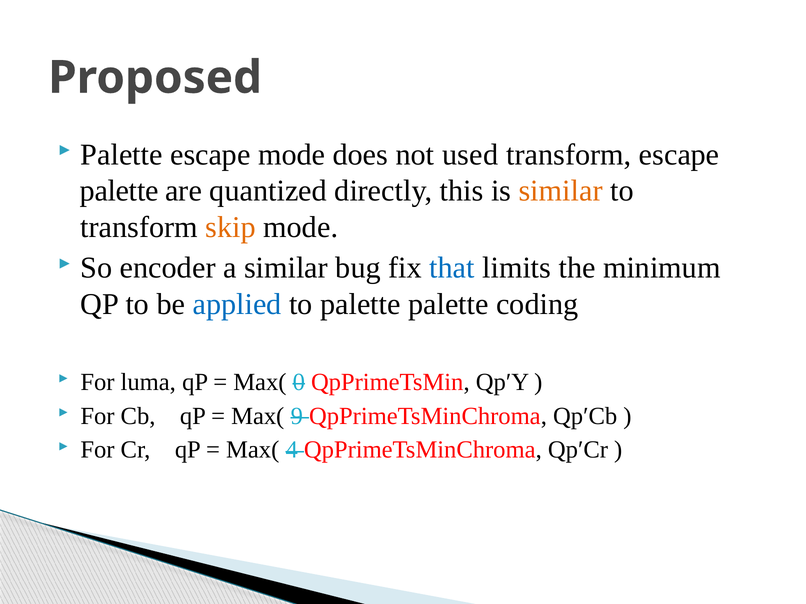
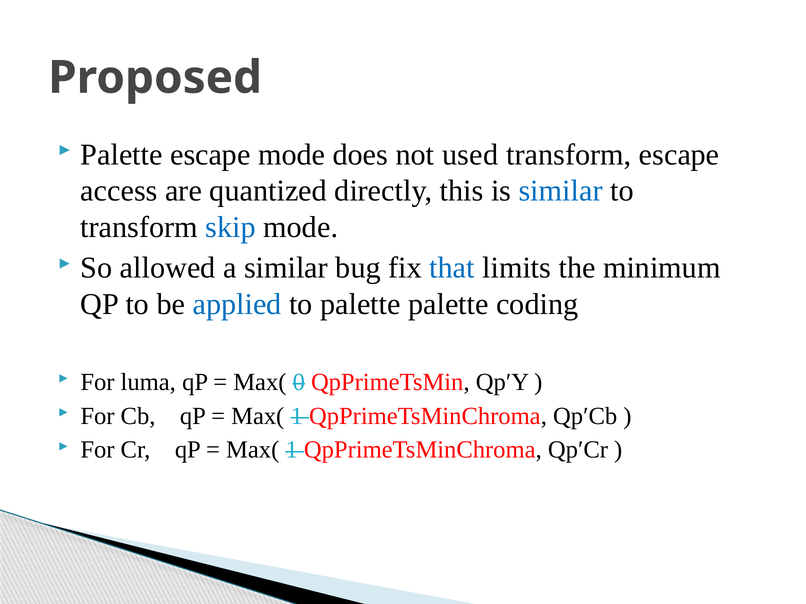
palette at (119, 191): palette -> access
similar at (561, 191) colour: orange -> blue
skip colour: orange -> blue
encoder: encoder -> allowed
9 at (297, 416): 9 -> 1
4 at (292, 450): 4 -> 1
